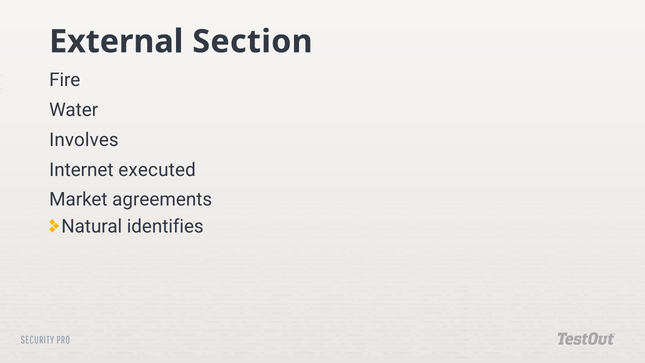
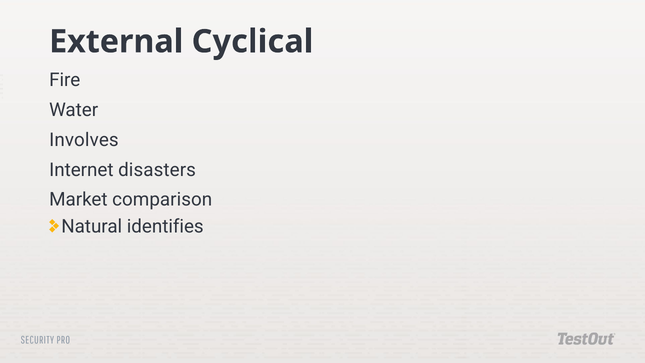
Section: Section -> Cyclical
executed: executed -> disasters
agreements: agreements -> comparison
